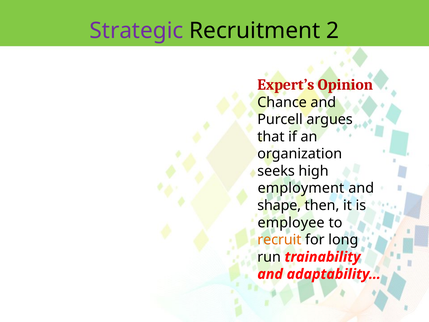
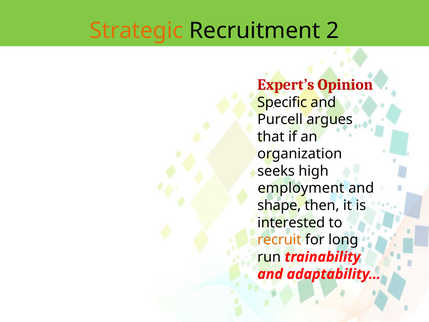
Strategic colour: purple -> orange
Chance: Chance -> Specific
employee: employee -> interested
